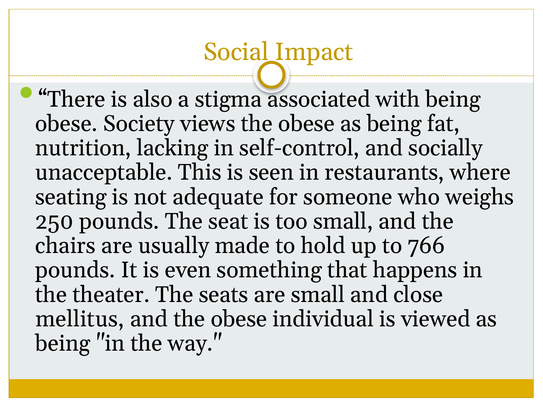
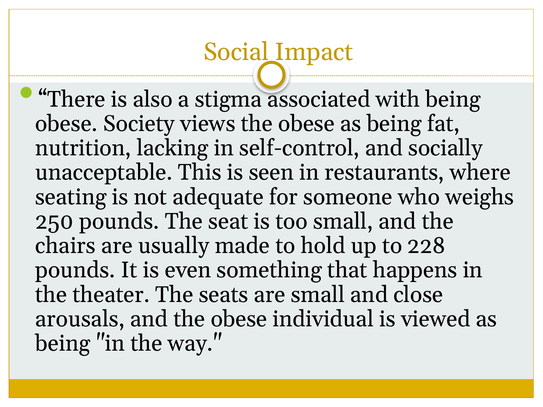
766: 766 -> 228
mellitus: mellitus -> arousals
